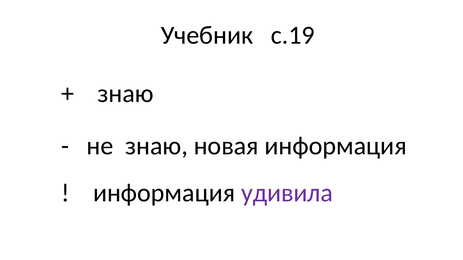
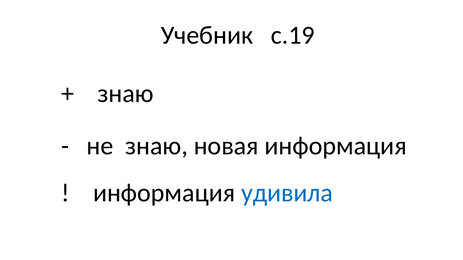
удивила colour: purple -> blue
